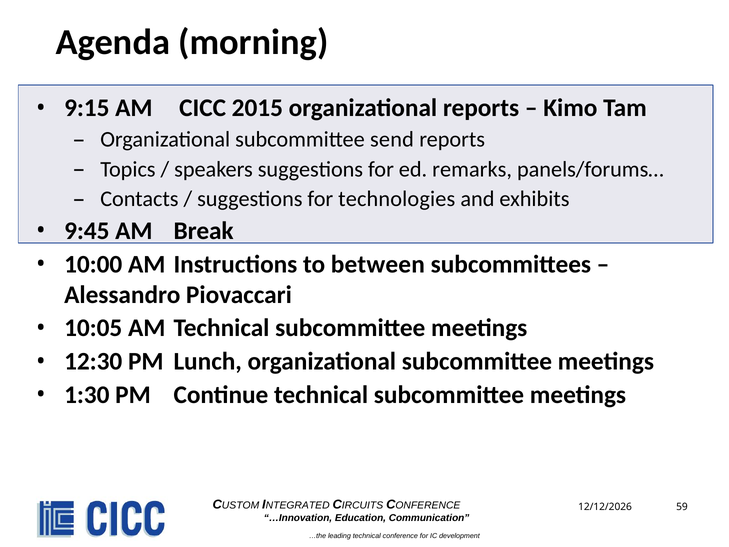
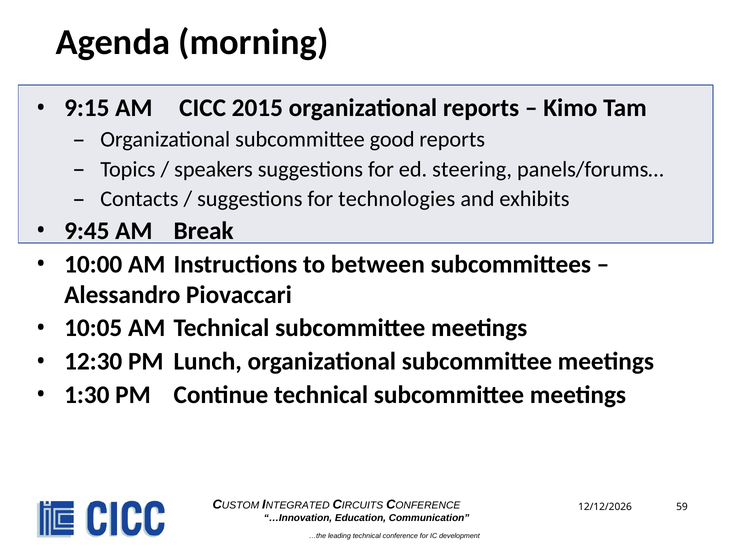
send: send -> good
remarks: remarks -> steering
